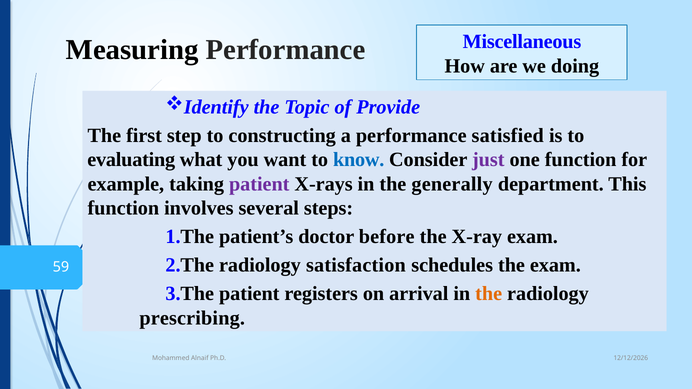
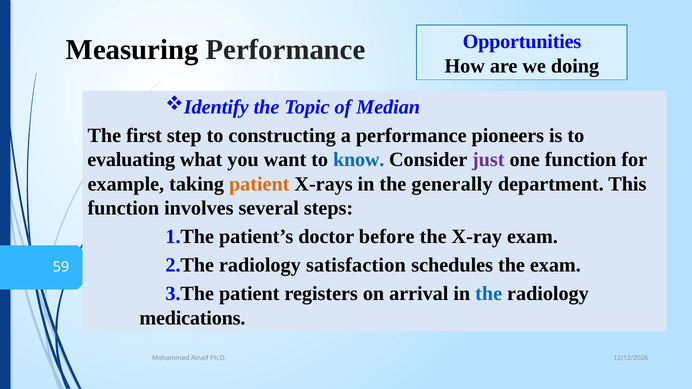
Miscellaneous: Miscellaneous -> Opportunities
Provide: Provide -> Median
satisfied: satisfied -> pioneers
patient at (259, 184) colour: purple -> orange
the at (489, 294) colour: orange -> blue
prescribing: prescribing -> medications
